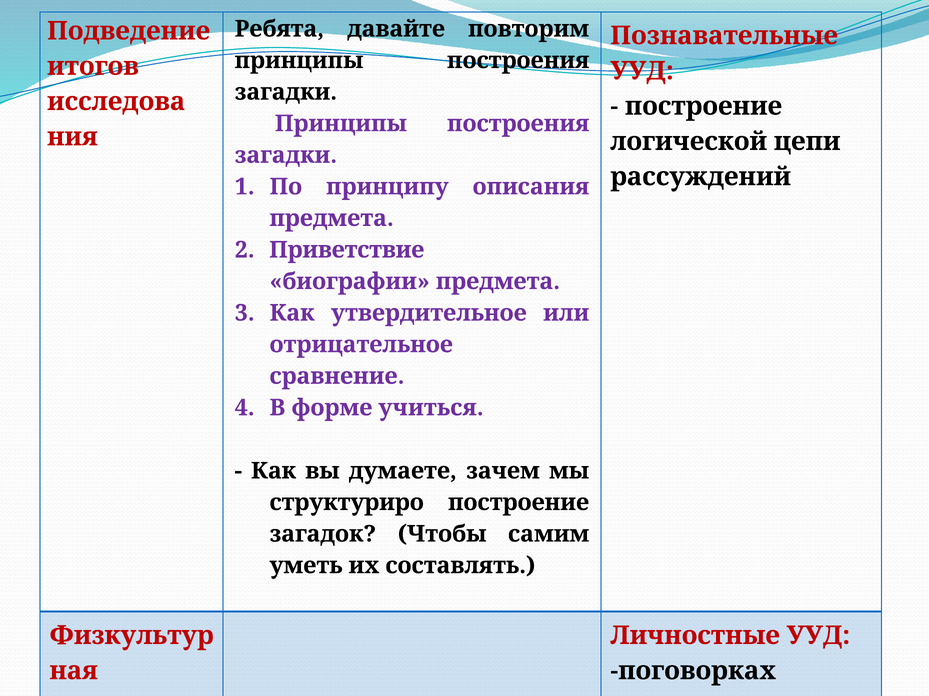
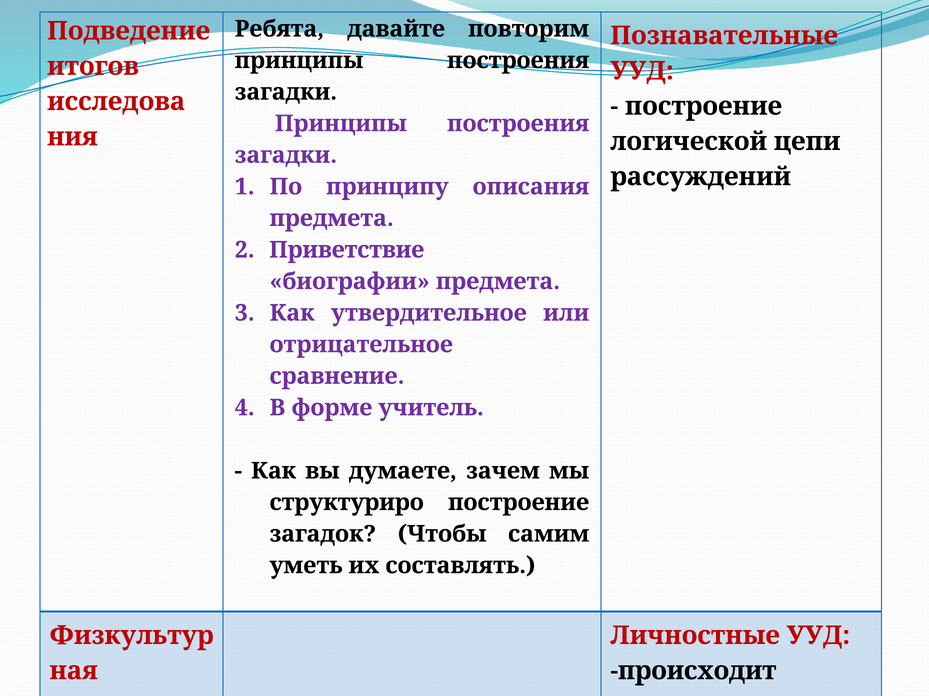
учиться: учиться -> учитель
поговорках: поговорках -> происходит
